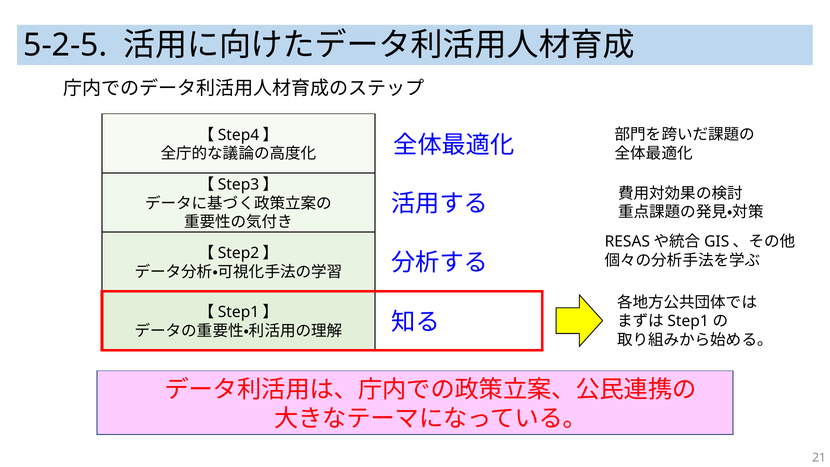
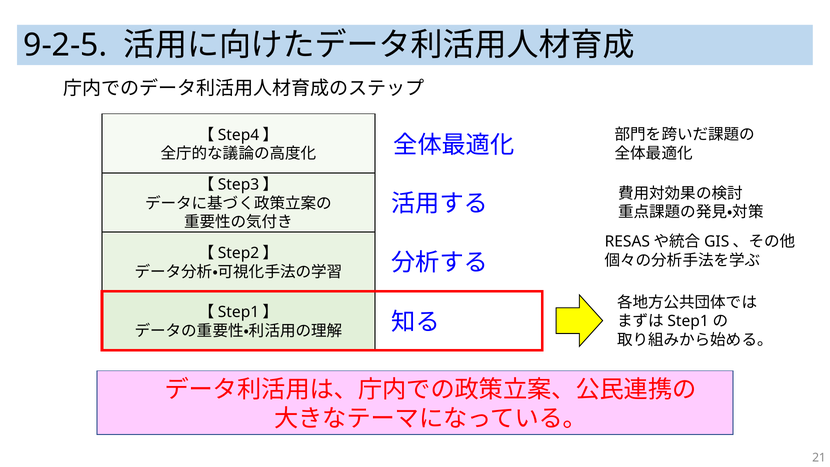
5-2-5: 5-2-5 -> 9-2-5
